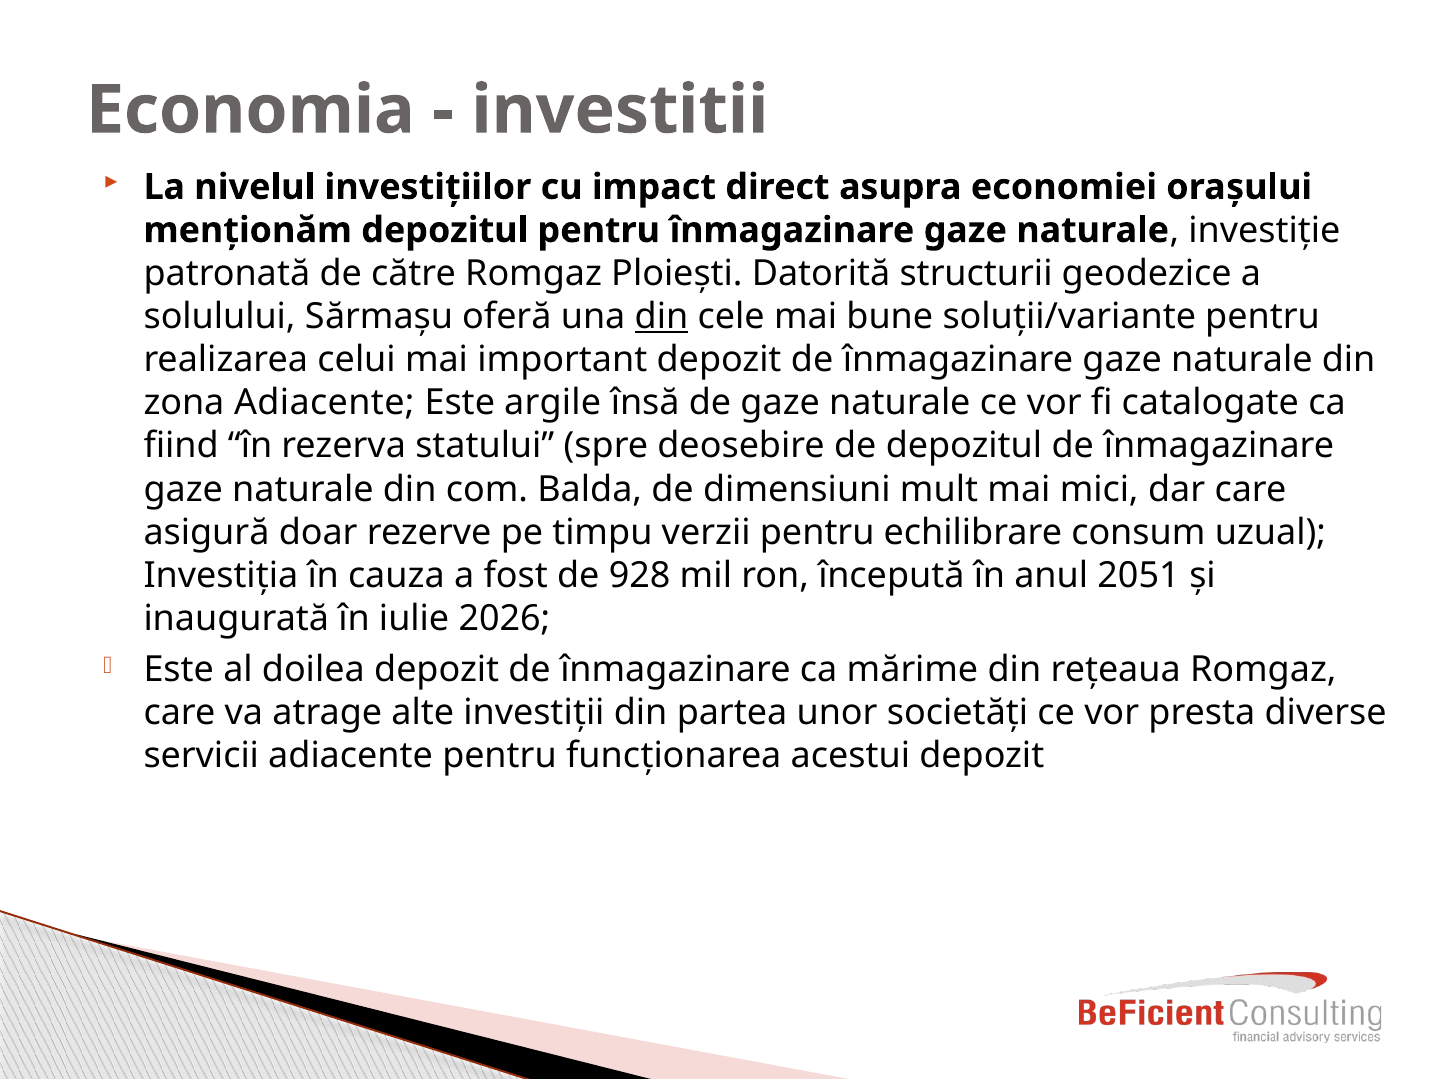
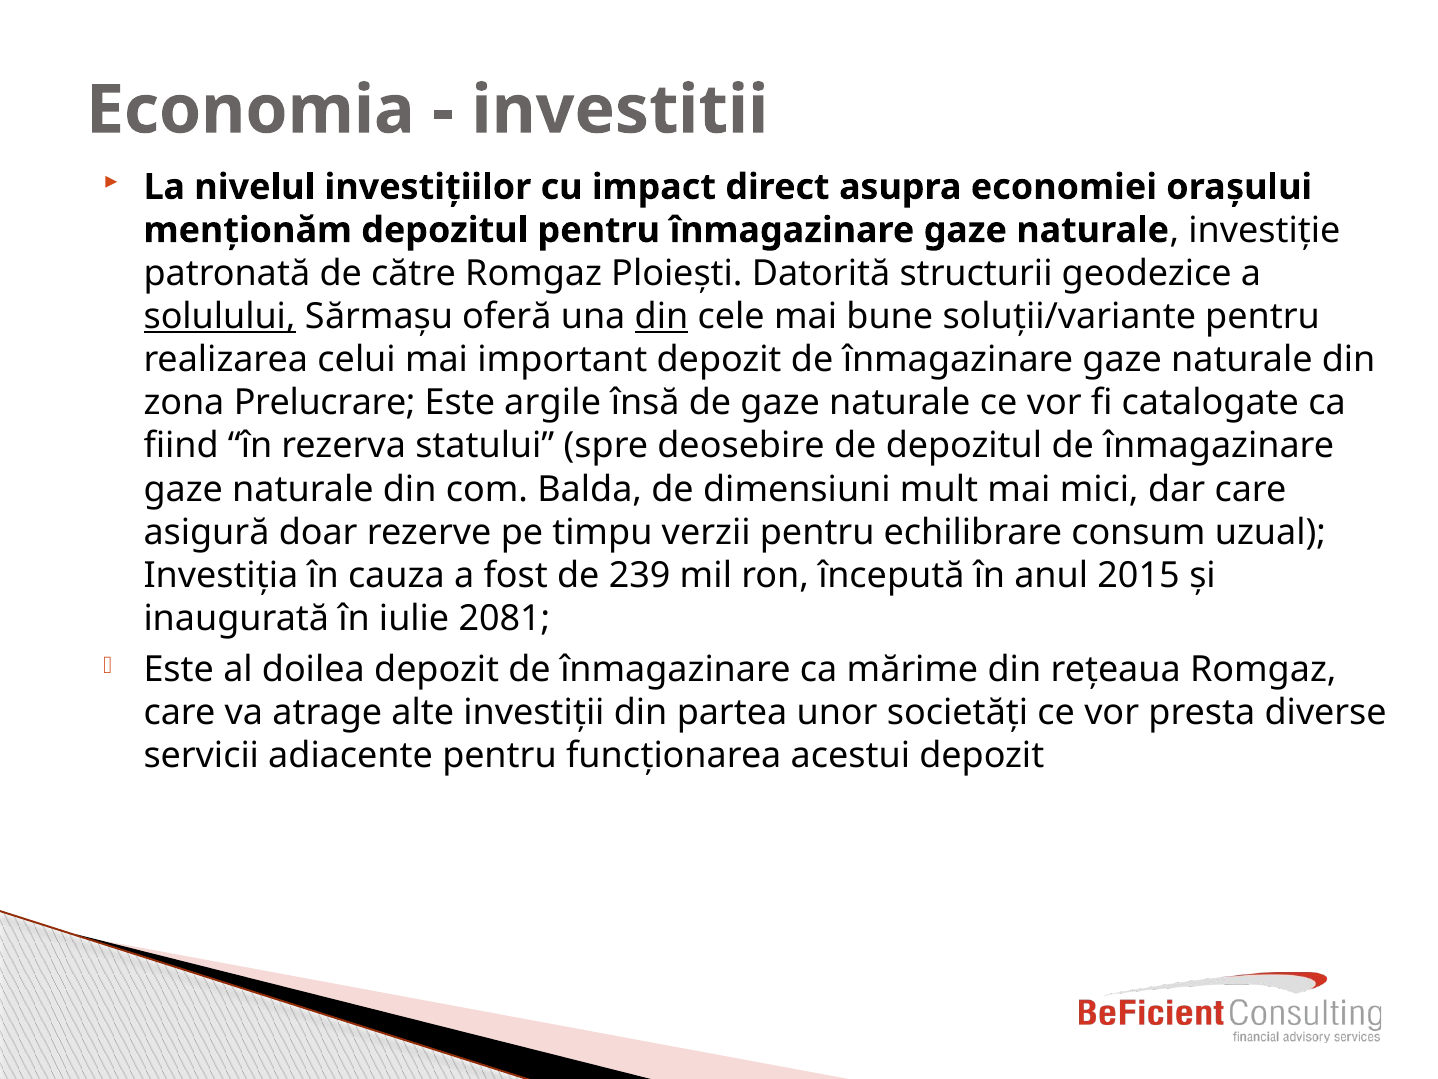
solulului underline: none -> present
zona Adiacente: Adiacente -> Prelucrare
928: 928 -> 239
2051: 2051 -> 2015
2026: 2026 -> 2081
